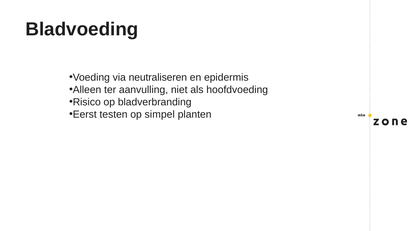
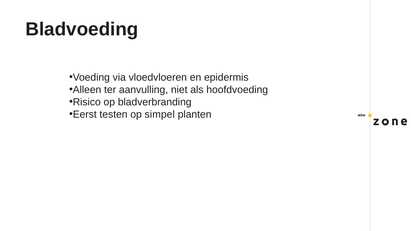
neutraliseren: neutraliseren -> vloedvloeren
